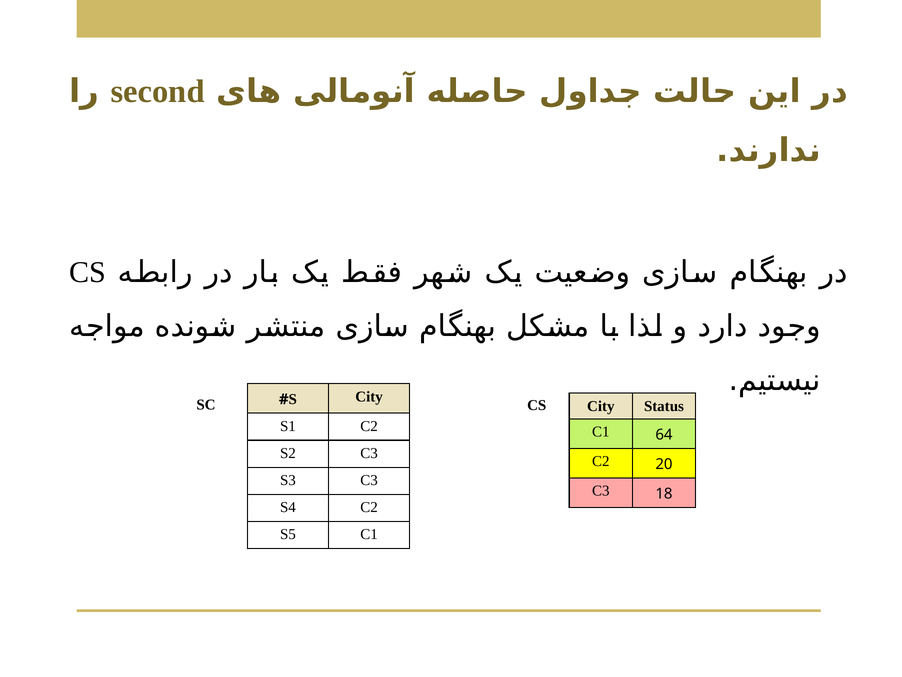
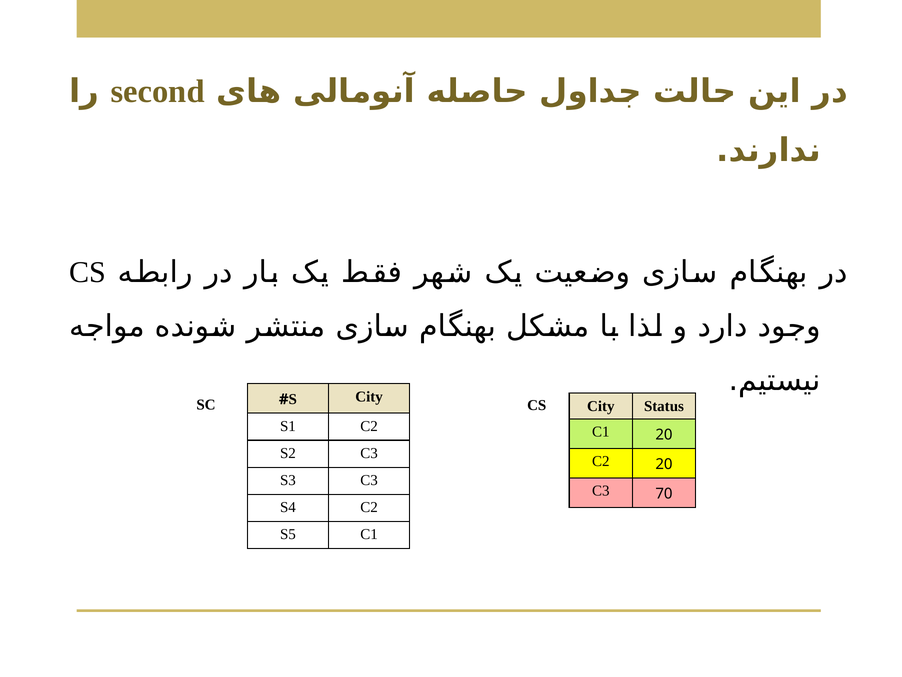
C1 64: 64 -> 20
18: 18 -> 70
